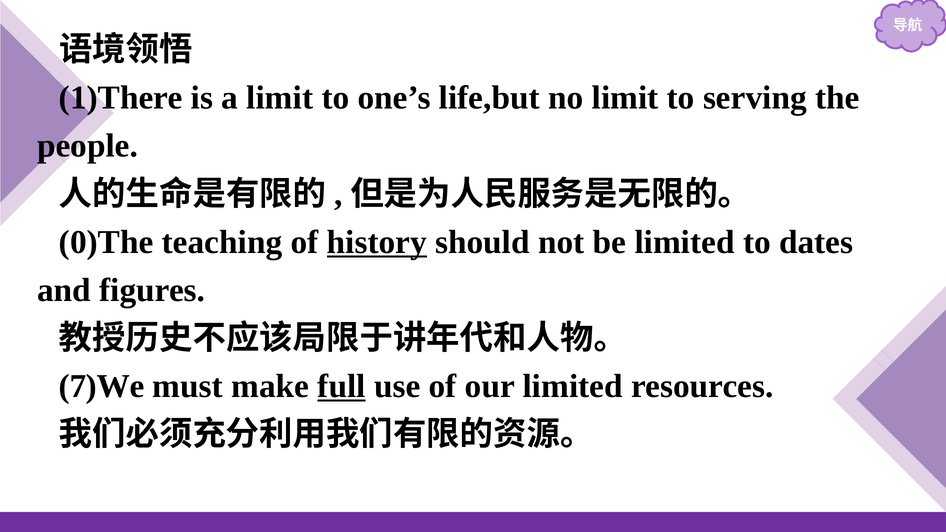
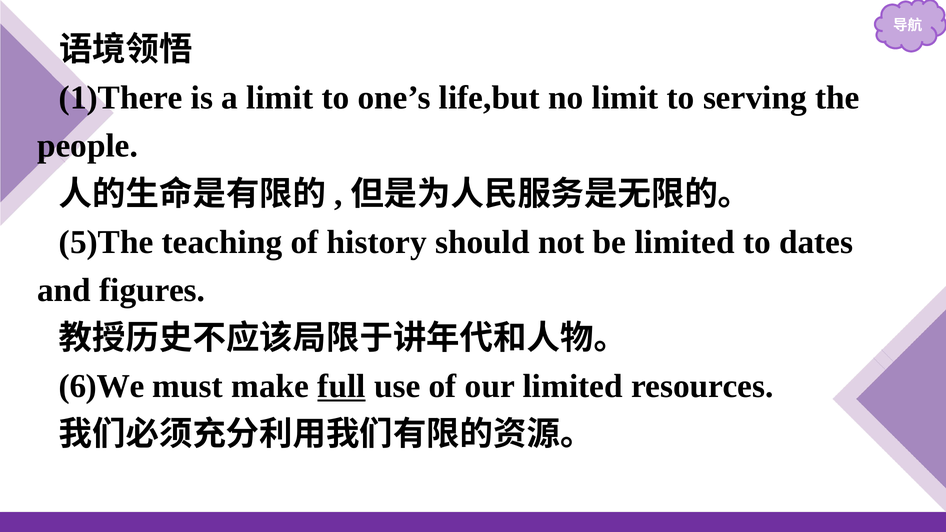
0)The: 0)The -> 5)The
history underline: present -> none
7)We: 7)We -> 6)We
